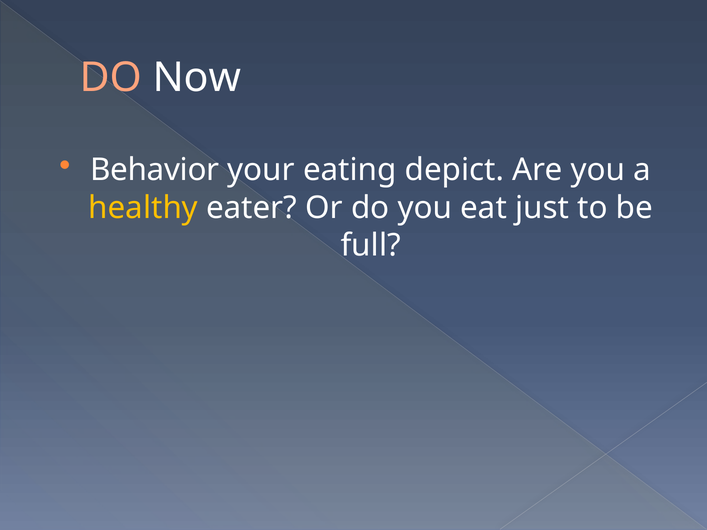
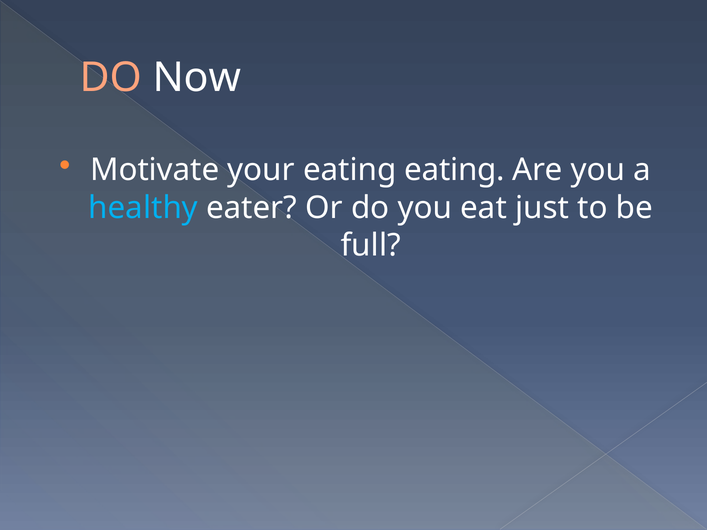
Behavior: Behavior -> Motivate
eating depict: depict -> eating
healthy colour: yellow -> light blue
